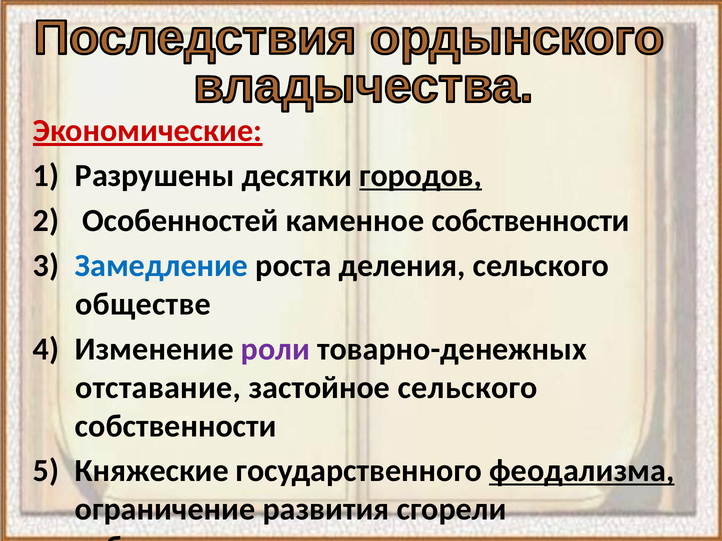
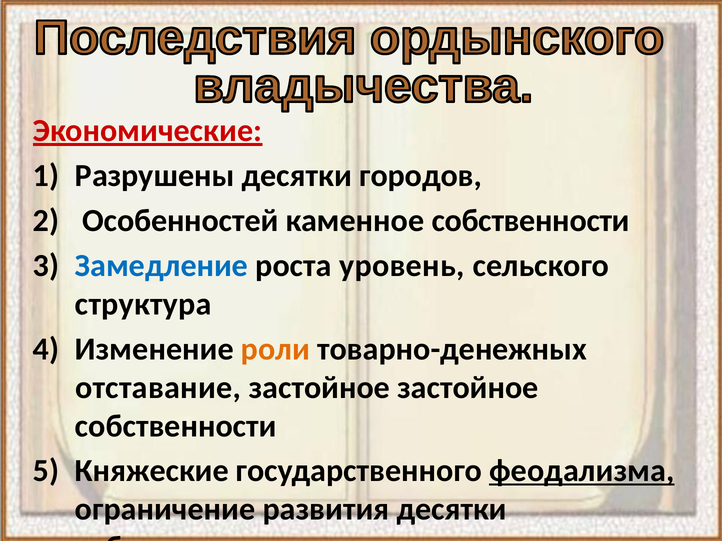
городов underline: present -> none
деления: деления -> уровень
обществе: обществе -> структура
роли colour: purple -> orange
застойное сельского: сельского -> застойное
развития сгорели: сгорели -> десятки
